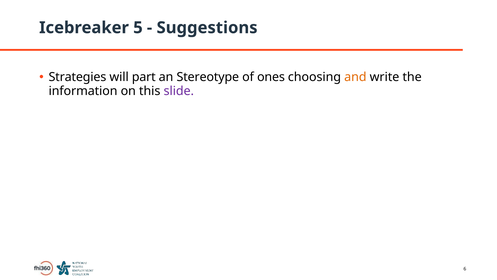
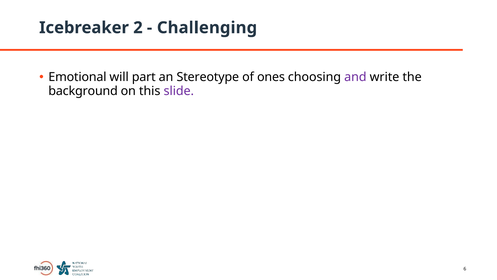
5: 5 -> 2
Suggestions: Suggestions -> Challenging
Strategies: Strategies -> Emotional
and colour: orange -> purple
information: information -> background
